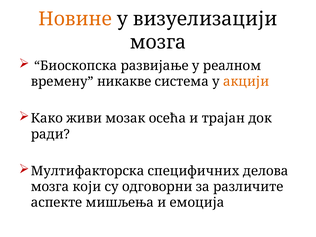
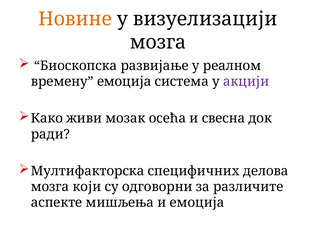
времену никакве: никакве -> емоција
акцији colour: orange -> purple
трајан: трајан -> свесна
